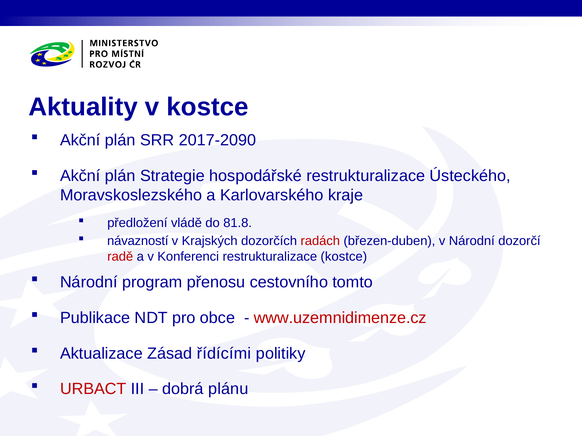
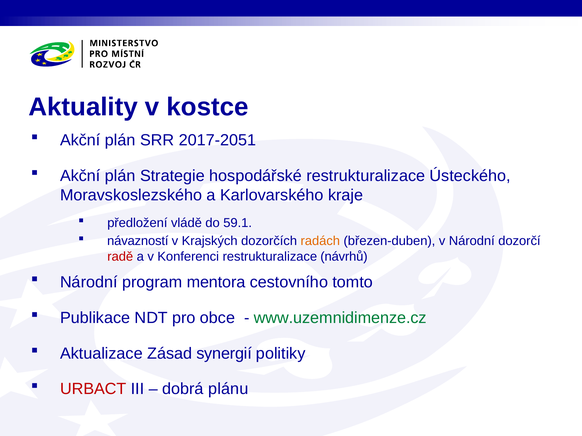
2017-2090: 2017-2090 -> 2017-2051
81.8: 81.8 -> 59.1
radách colour: red -> orange
restrukturalizace kostce: kostce -> návrhů
přenosu: přenosu -> mentora
www.uzemnidimenze.cz colour: red -> green
řídícími: řídícími -> synergií
